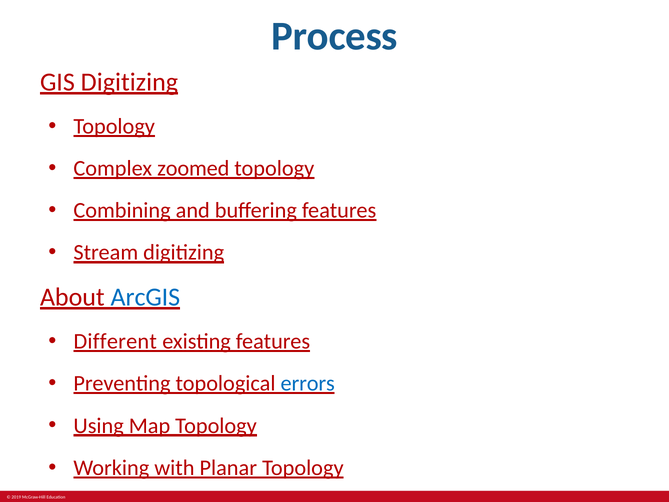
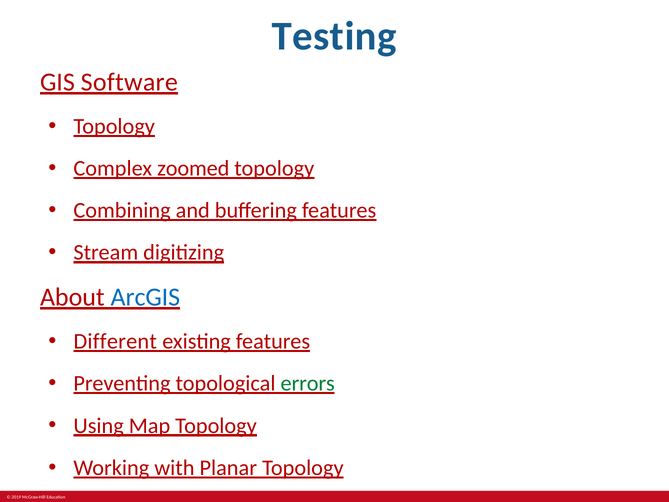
Process: Process -> Testing
GIS Digitizing: Digitizing -> Software
errors colour: blue -> green
